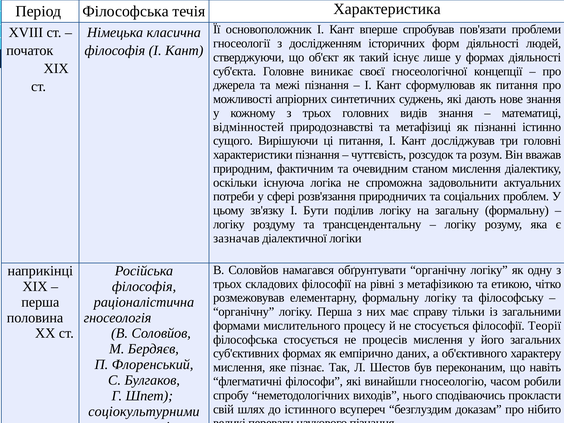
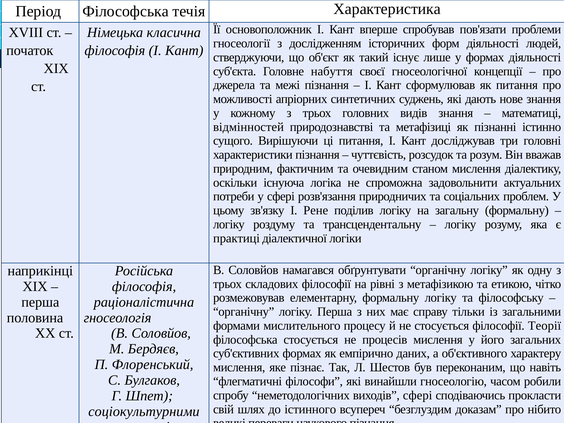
виникає: виникає -> набуття
Бути: Бути -> Рене
зазначав: зазначав -> практиці
виходів нього: нього -> сфері
